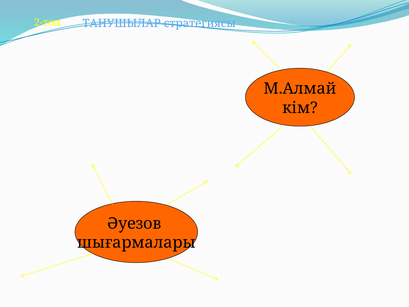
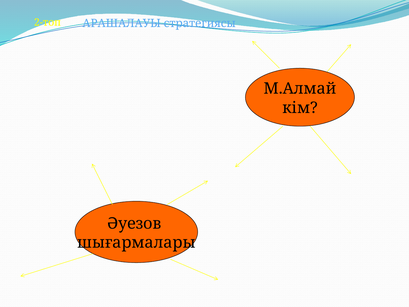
ТАНУШЫЛАР: ТАНУШЫЛАР -> АРАШАЛАУЫ
